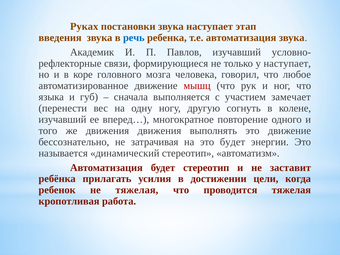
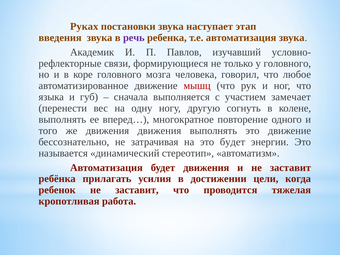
речь colour: blue -> purple
у наступает: наступает -> головного
изучавший at (62, 119): изучавший -> выполнять
будет стереотип: стереотип -> движения
ребенок не тяжелая: тяжелая -> заставит
